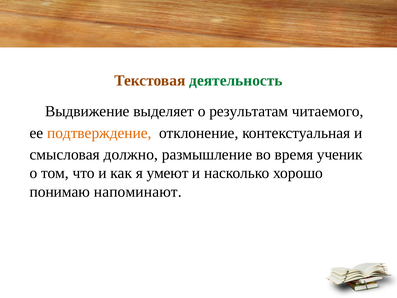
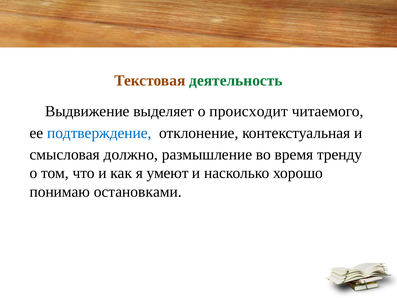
результатам: результатам -> происходит
подтверждение colour: orange -> blue
ученик: ученик -> тренду
напоминают: напоминают -> остановками
